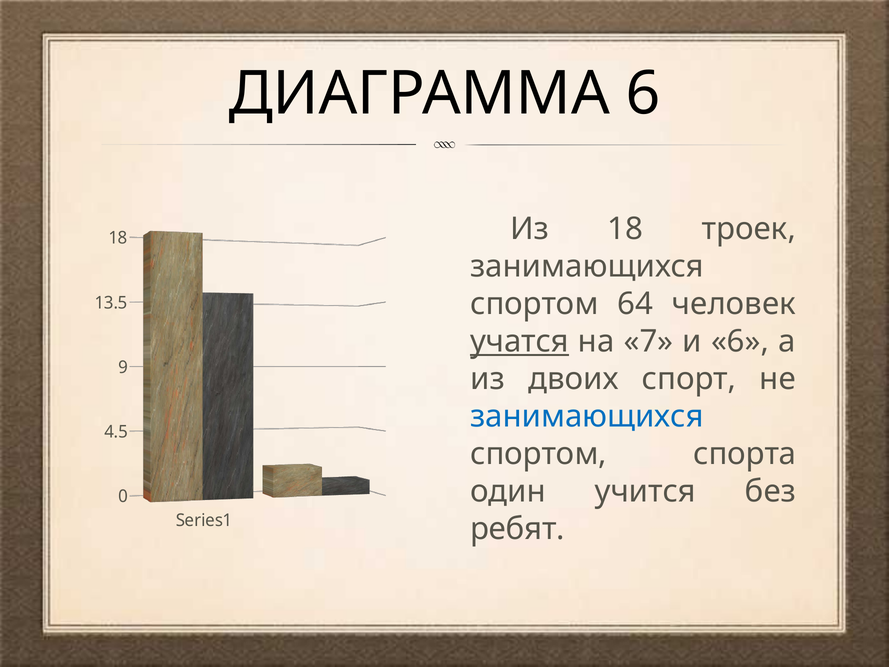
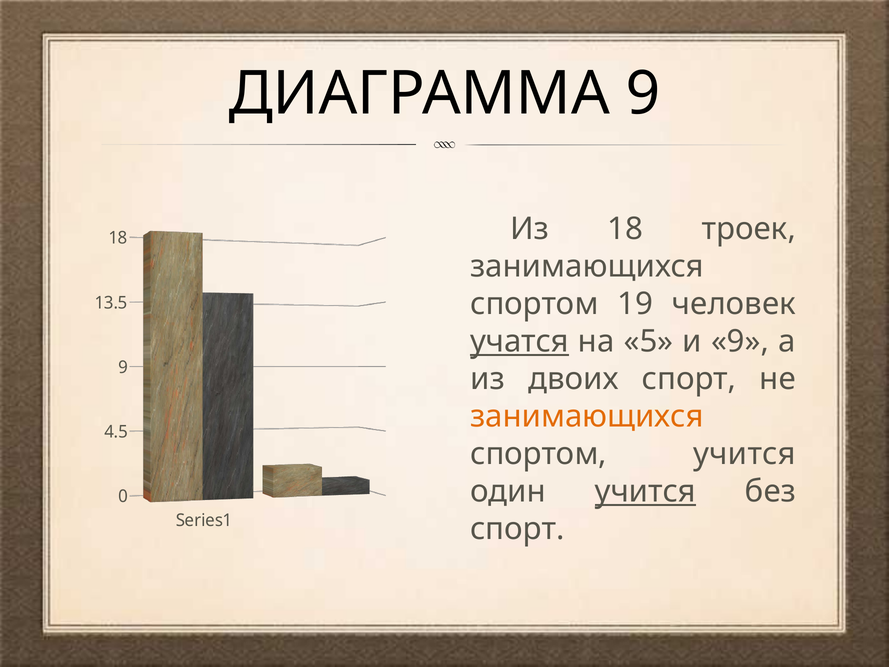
ДИАГРАММА 6: 6 -> 9
64: 64 -> 19
7: 7 -> 5
и 6: 6 -> 9
занимающихся at (587, 416) colour: blue -> orange
спортом спорта: спорта -> учится
учится at (645, 491) underline: none -> present
ребят at (517, 529): ребят -> спорт
